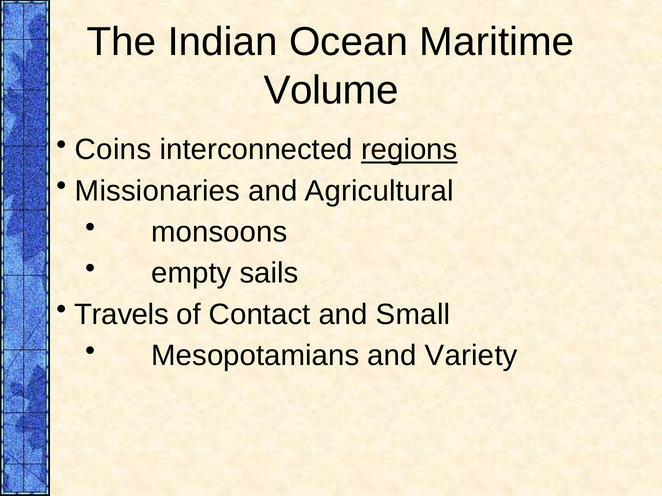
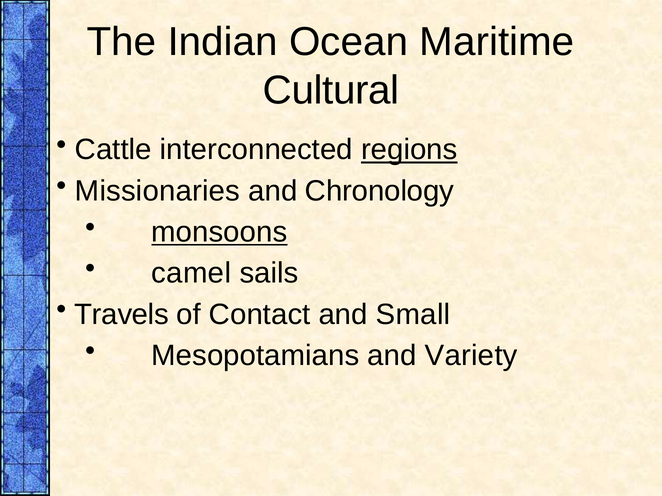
Volume: Volume -> Cultural
Coins: Coins -> Cattle
Agricultural: Agricultural -> Chronology
monsoons underline: none -> present
empty: empty -> camel
